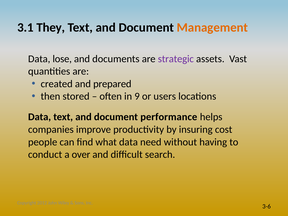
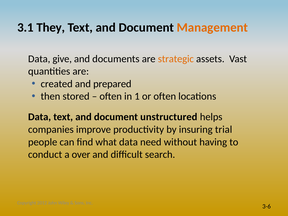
lose: lose -> give
strategic colour: purple -> orange
9: 9 -> 1
or users: users -> often
performance: performance -> unstructured
cost: cost -> trial
